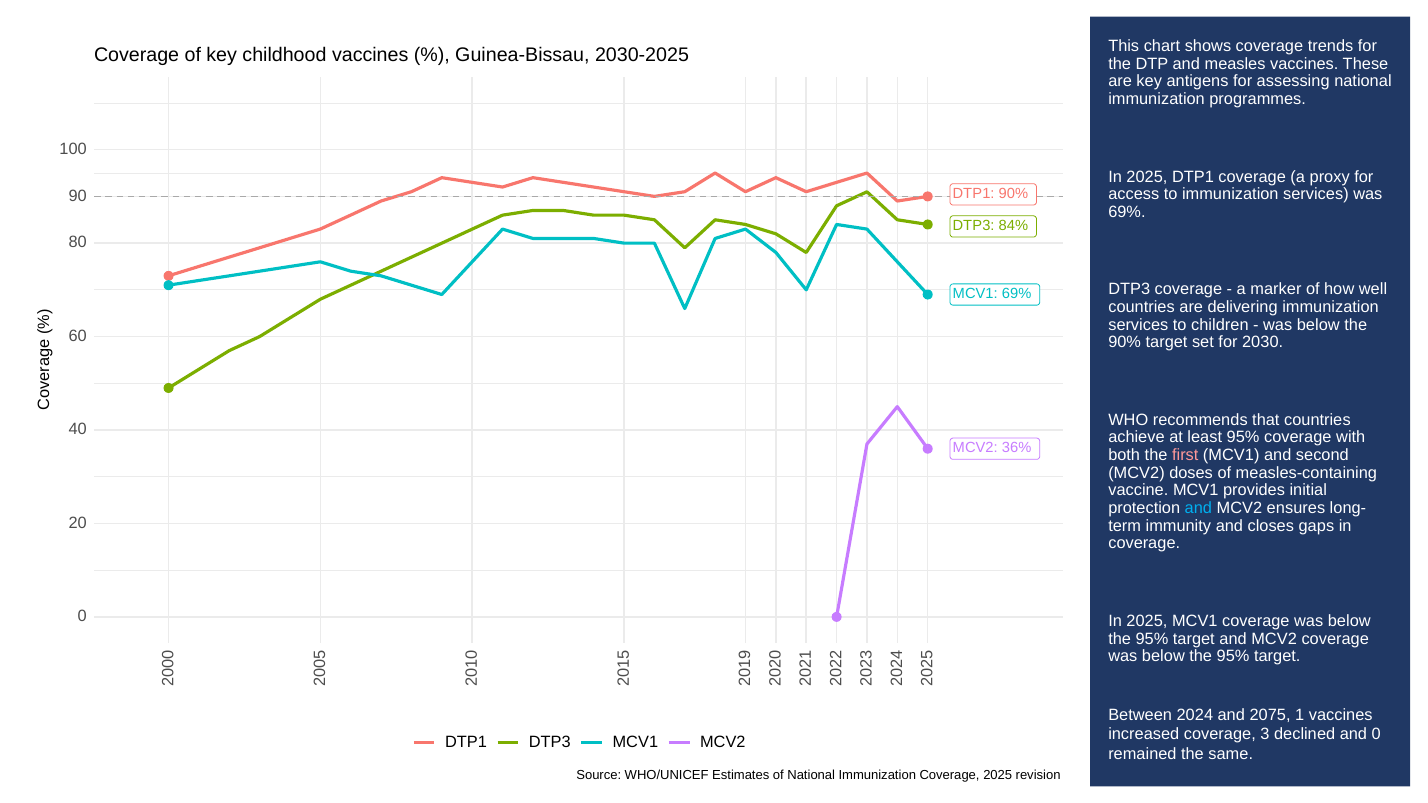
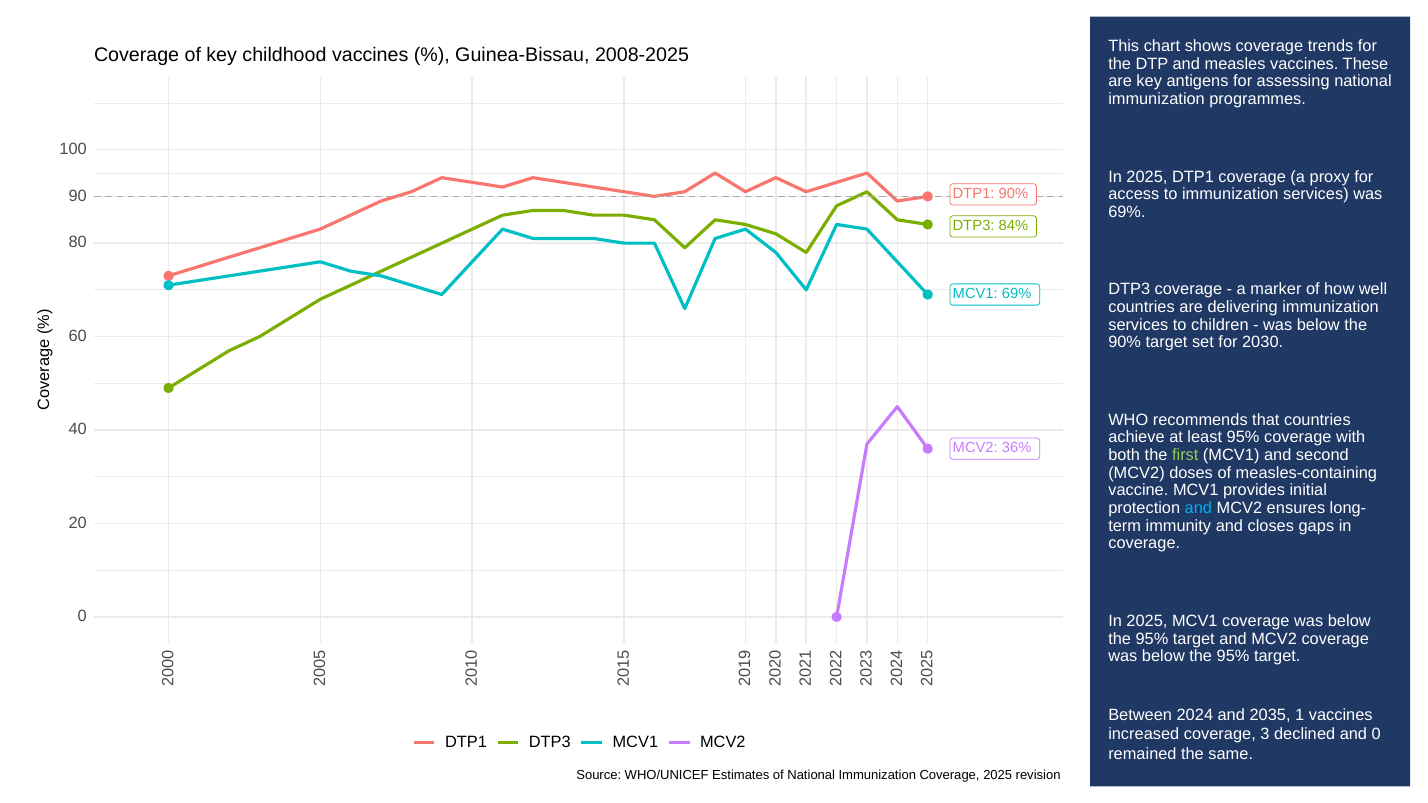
2030-2025: 2030-2025 -> 2008-2025
first colour: pink -> light green
2075: 2075 -> 2035
